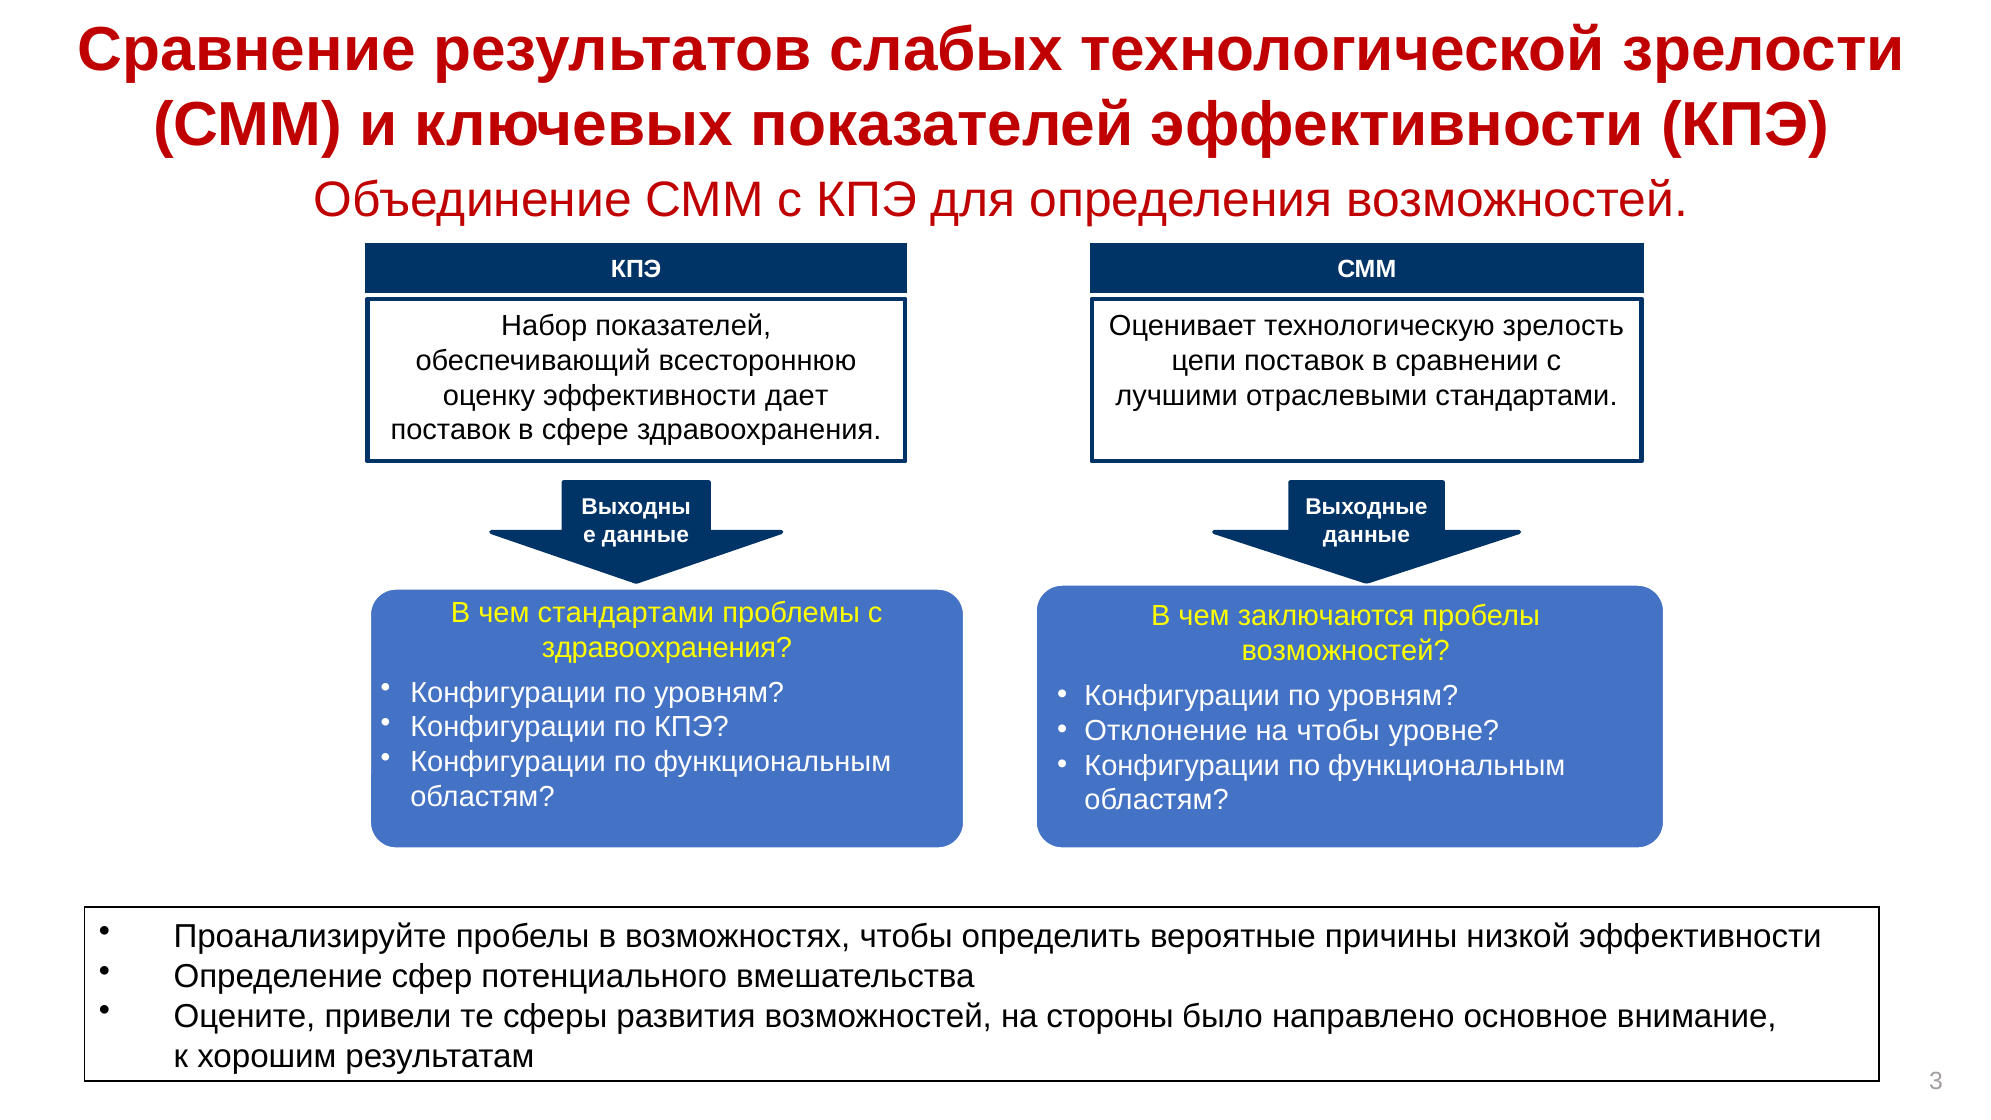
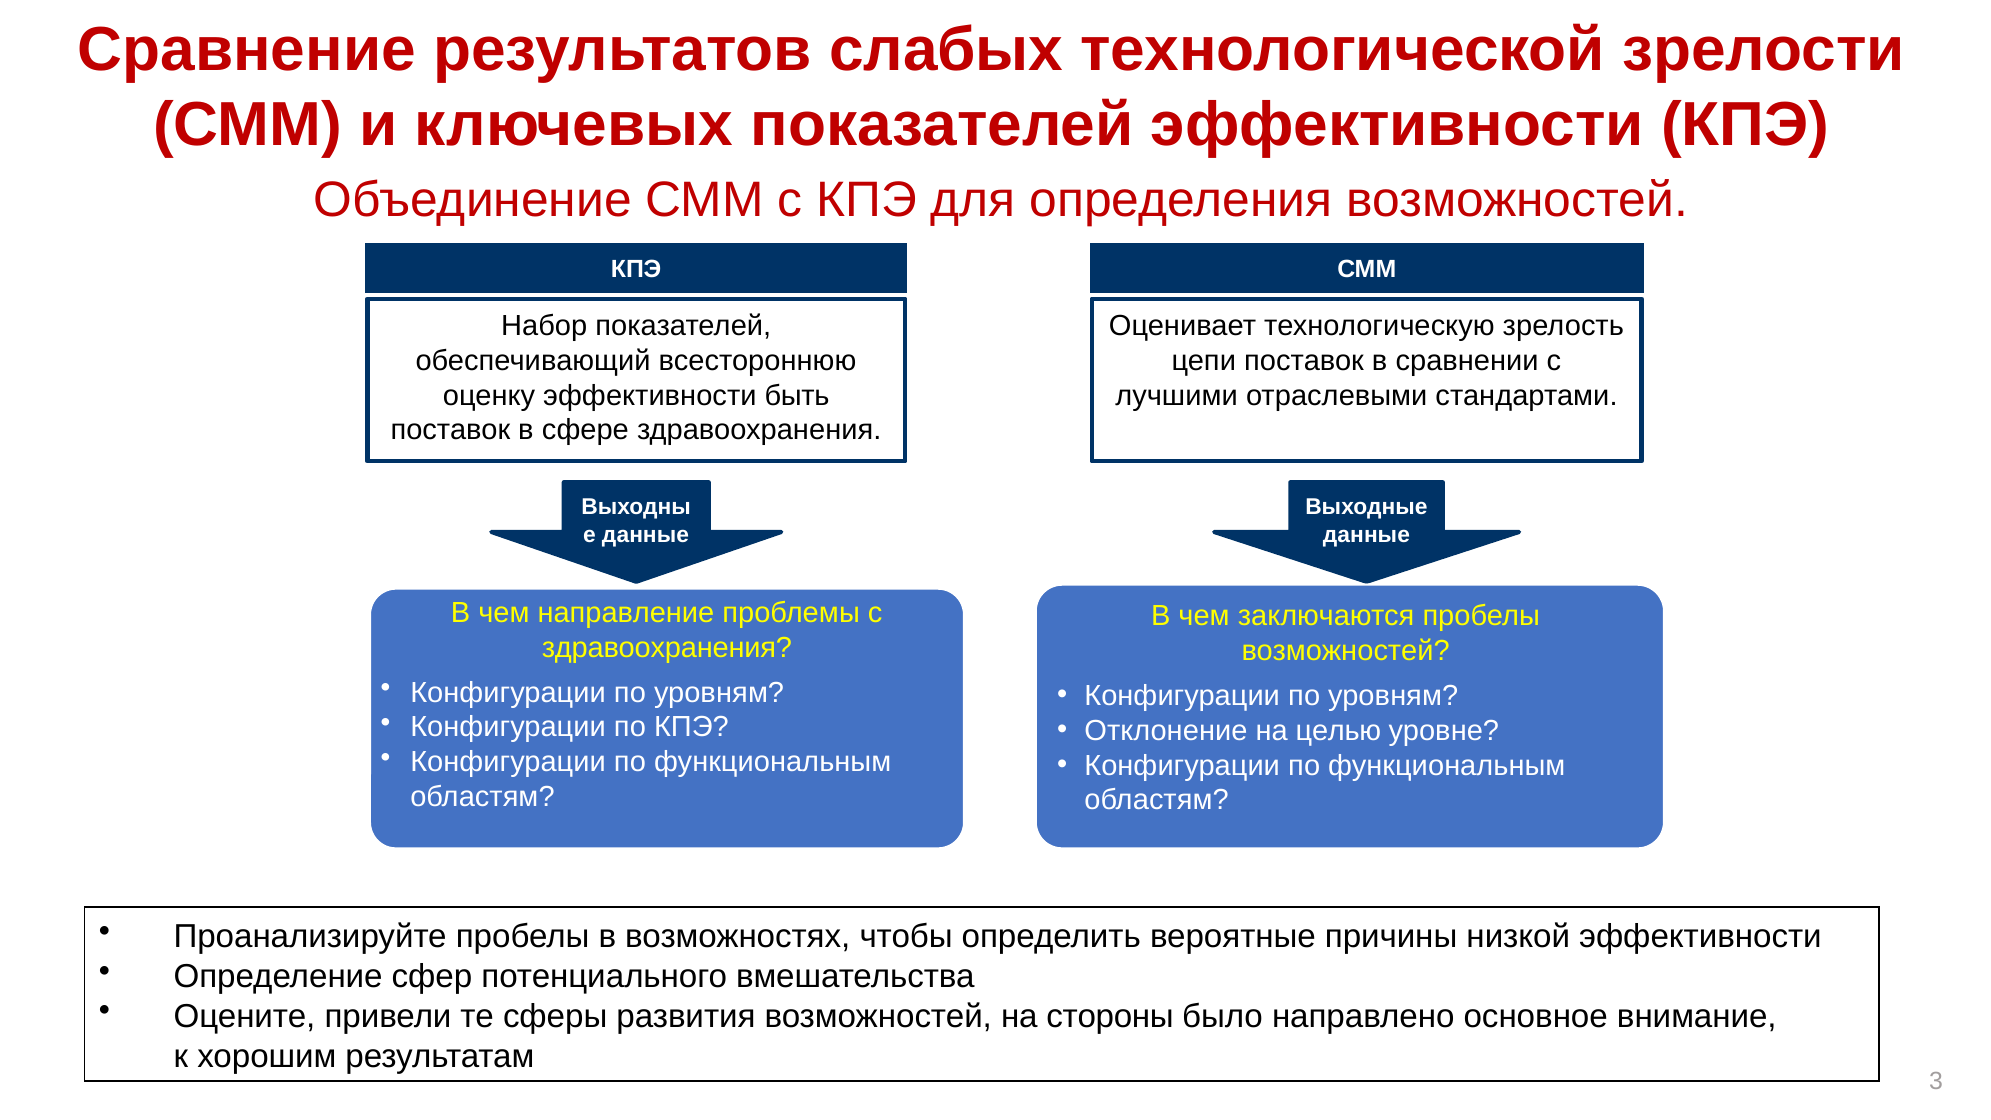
дает: дает -> быть
чем стандартами: стандартами -> направление
на чтобы: чтобы -> целью
